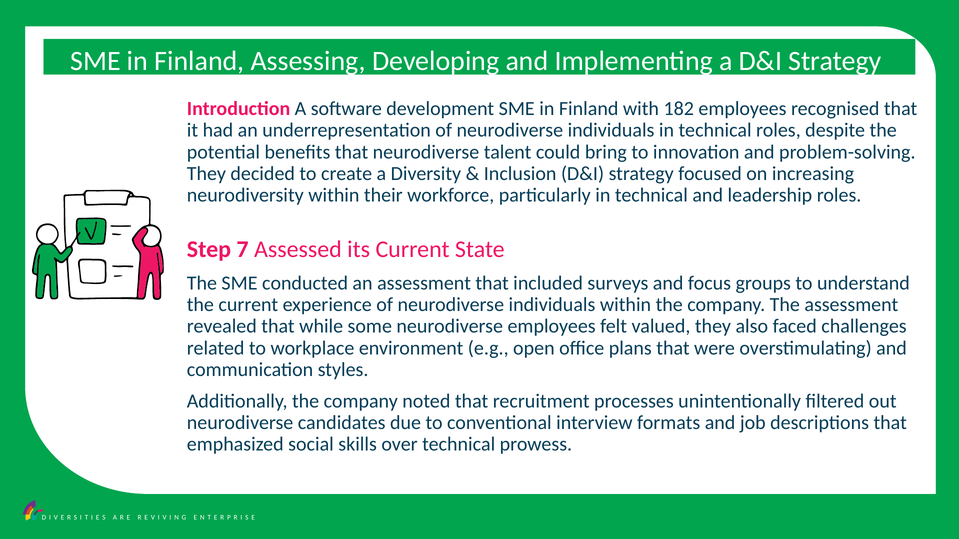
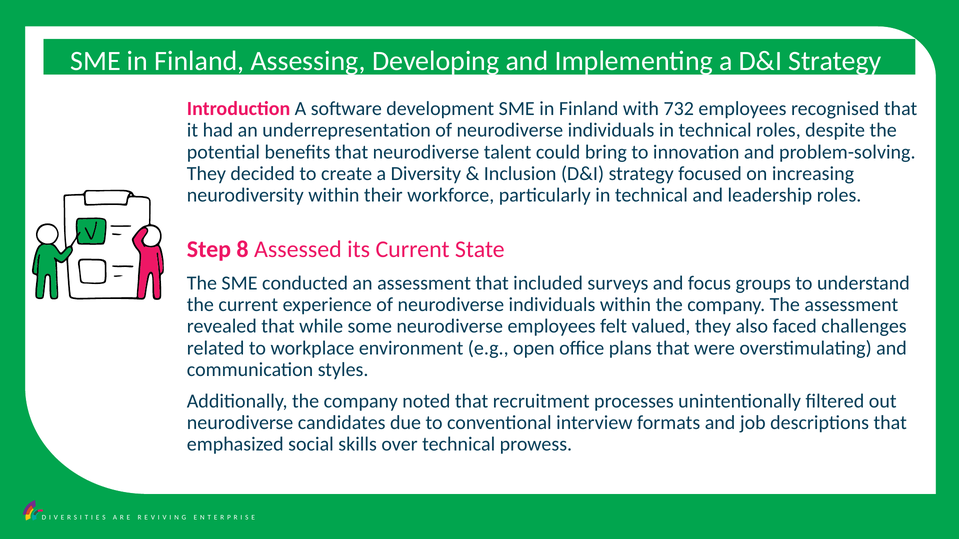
182: 182 -> 732
7: 7 -> 8
